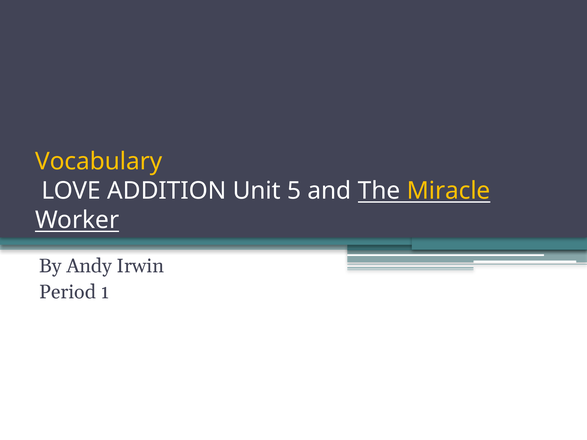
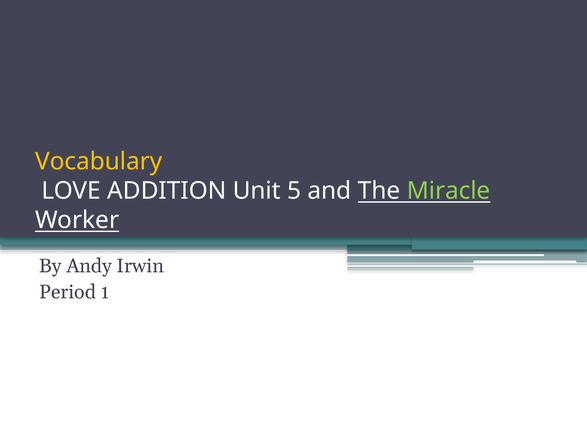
Miracle colour: yellow -> light green
